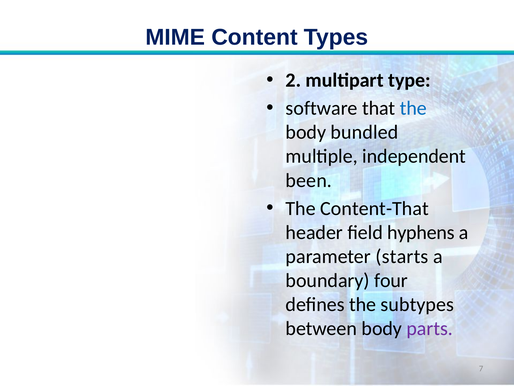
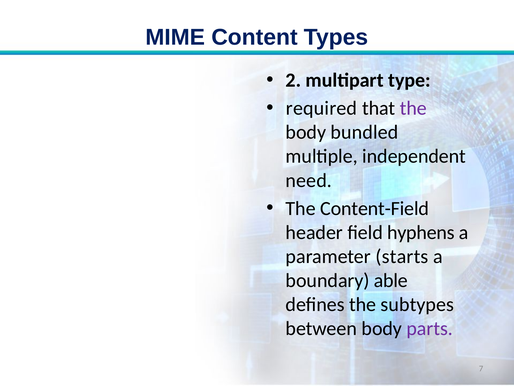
software: software -> required
the at (413, 108) colour: blue -> purple
been: been -> need
Content-That: Content-That -> Content-Field
four: four -> able
